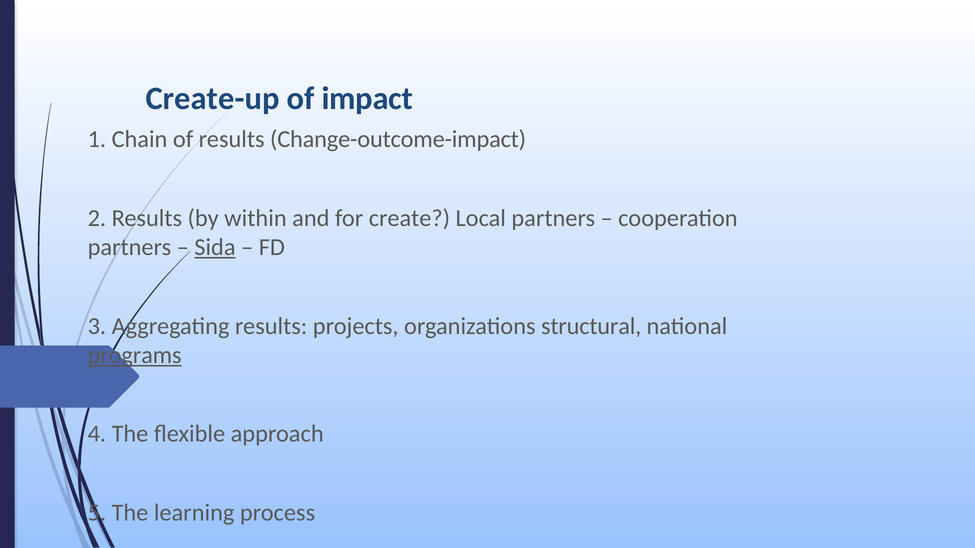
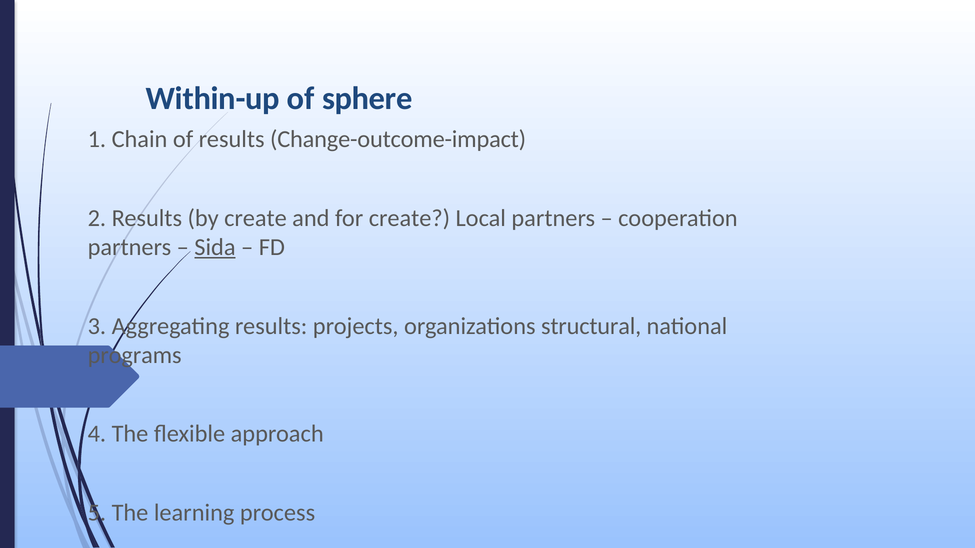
Create-up: Create-up -> Within-up
impact: impact -> sphere
by within: within -> create
programs underline: present -> none
